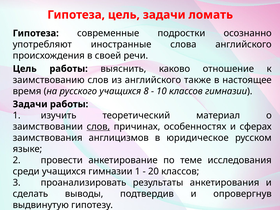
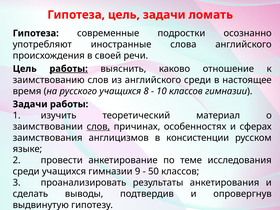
работы at (69, 69) underline: none -> present
английского также: также -> среди
юридическое: юридическое -> консистенции
гимназии 1: 1 -> 9
20: 20 -> 50
